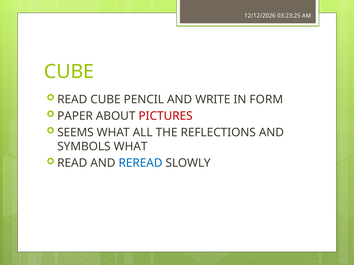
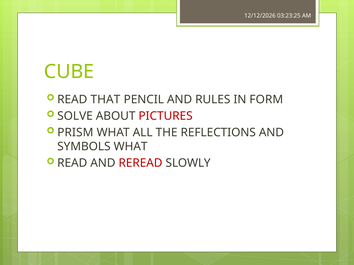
READ CUBE: CUBE -> THAT
WRITE: WRITE -> RULES
PAPER: PAPER -> SOLVE
SEEMS: SEEMS -> PRISM
REREAD colour: blue -> red
